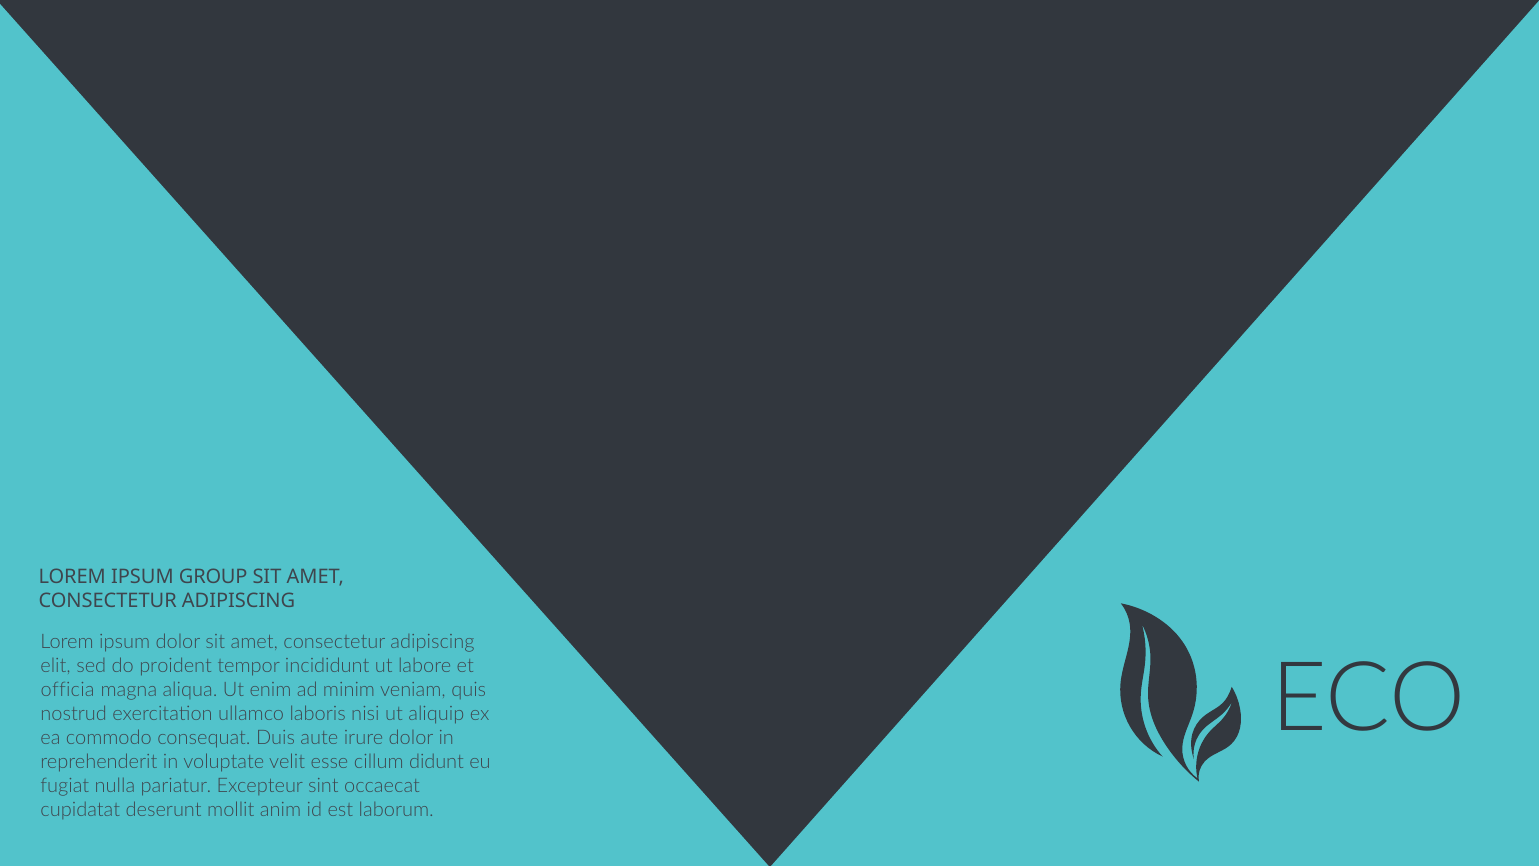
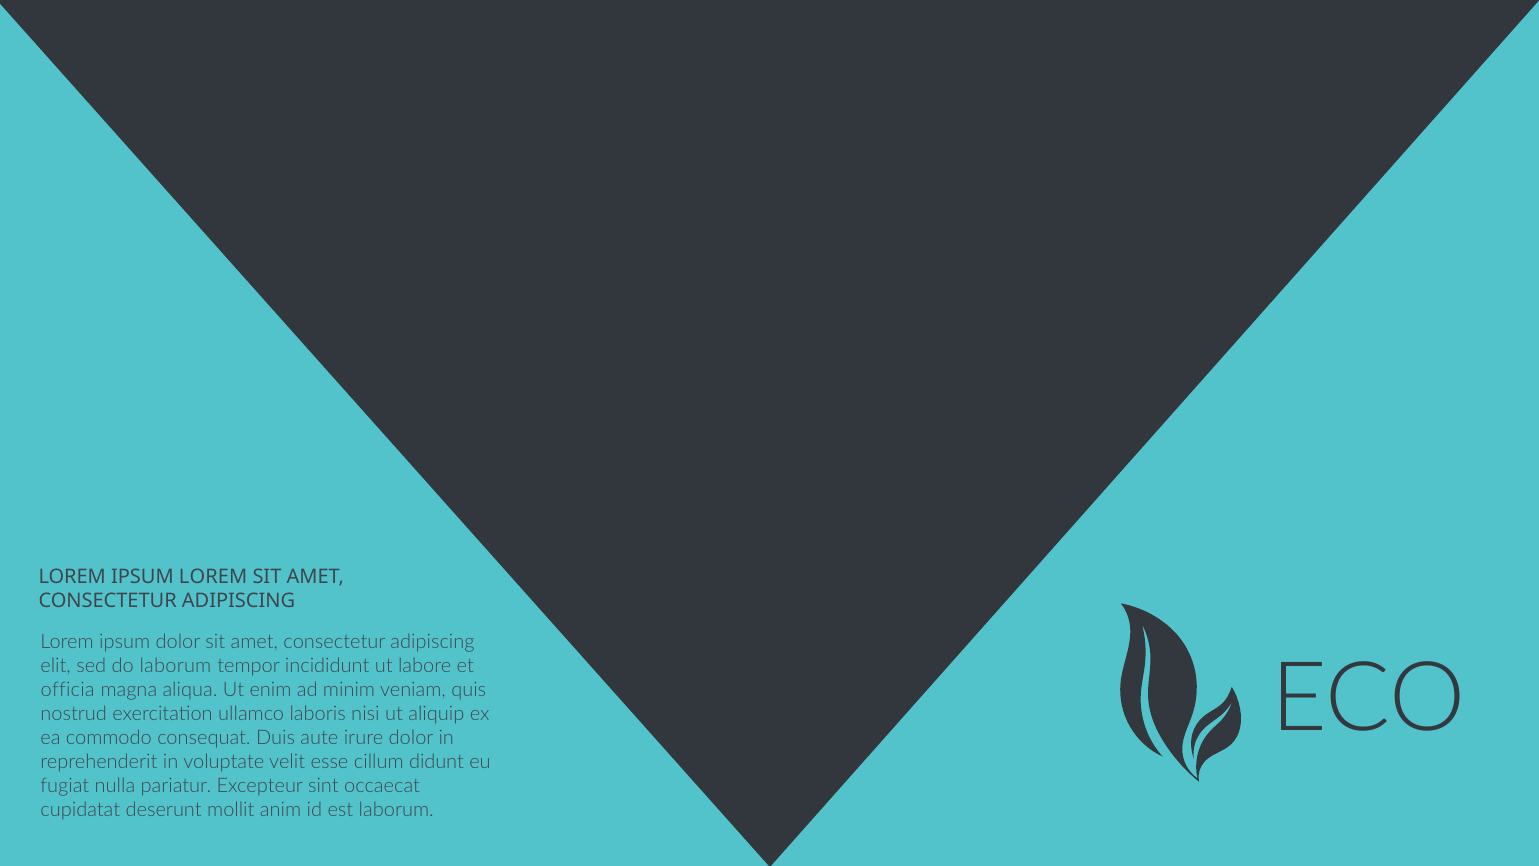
IPSUM GROUP: GROUP -> LOREM
do proident: proident -> laborum
